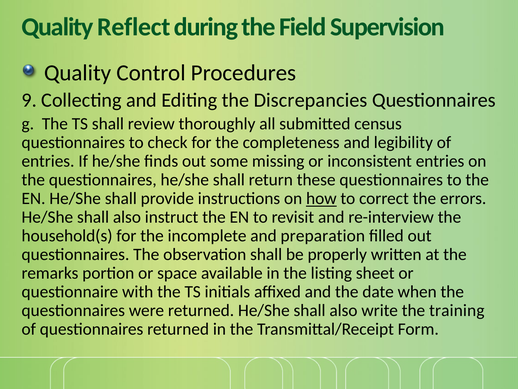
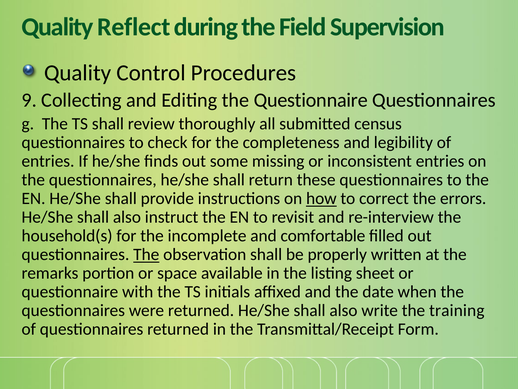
the Discrepancies: Discrepancies -> Questionnaire
preparation: preparation -> comfortable
The at (146, 254) underline: none -> present
